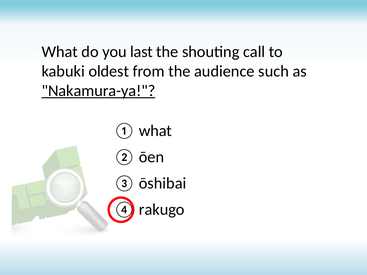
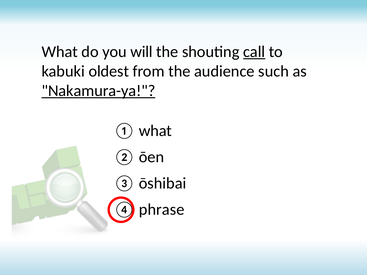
last: last -> will
call underline: none -> present
rakugo: rakugo -> phrase
